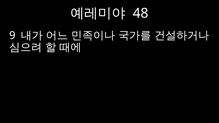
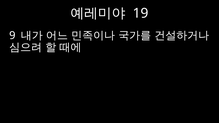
48: 48 -> 19
